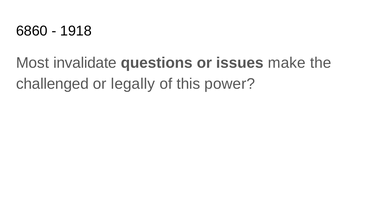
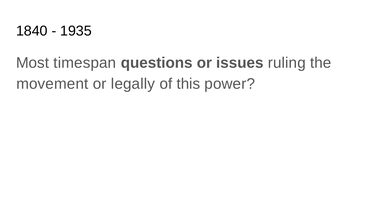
6860: 6860 -> 1840
1918: 1918 -> 1935
invalidate: invalidate -> timespan
make: make -> ruling
challenged: challenged -> movement
